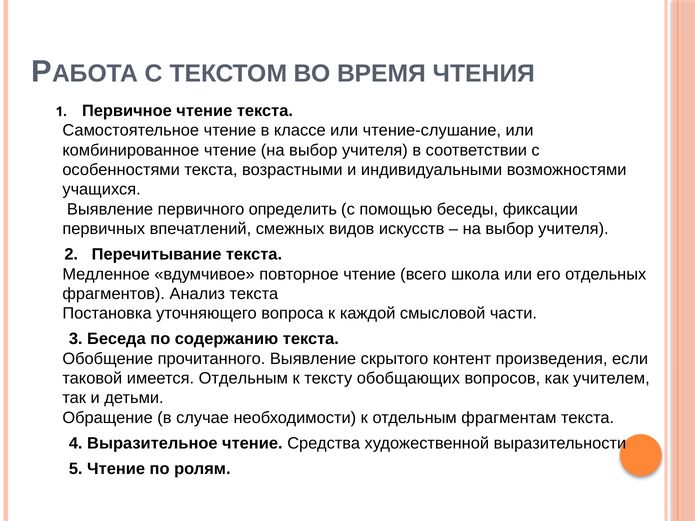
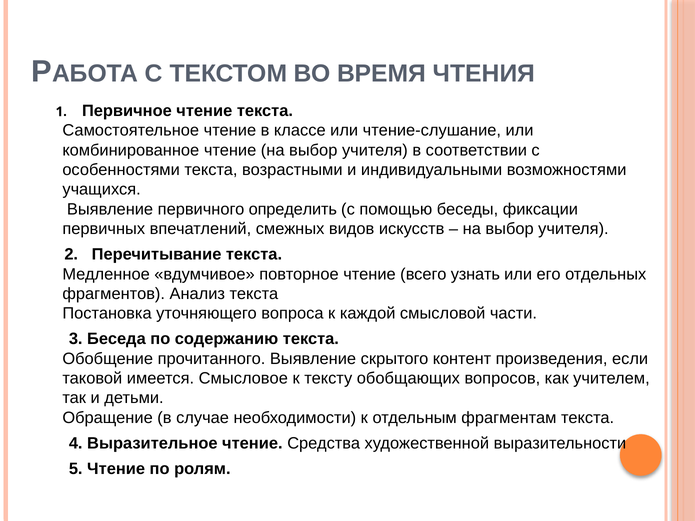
школа: школа -> узнать
имеется Отдельным: Отдельным -> Смысловое
